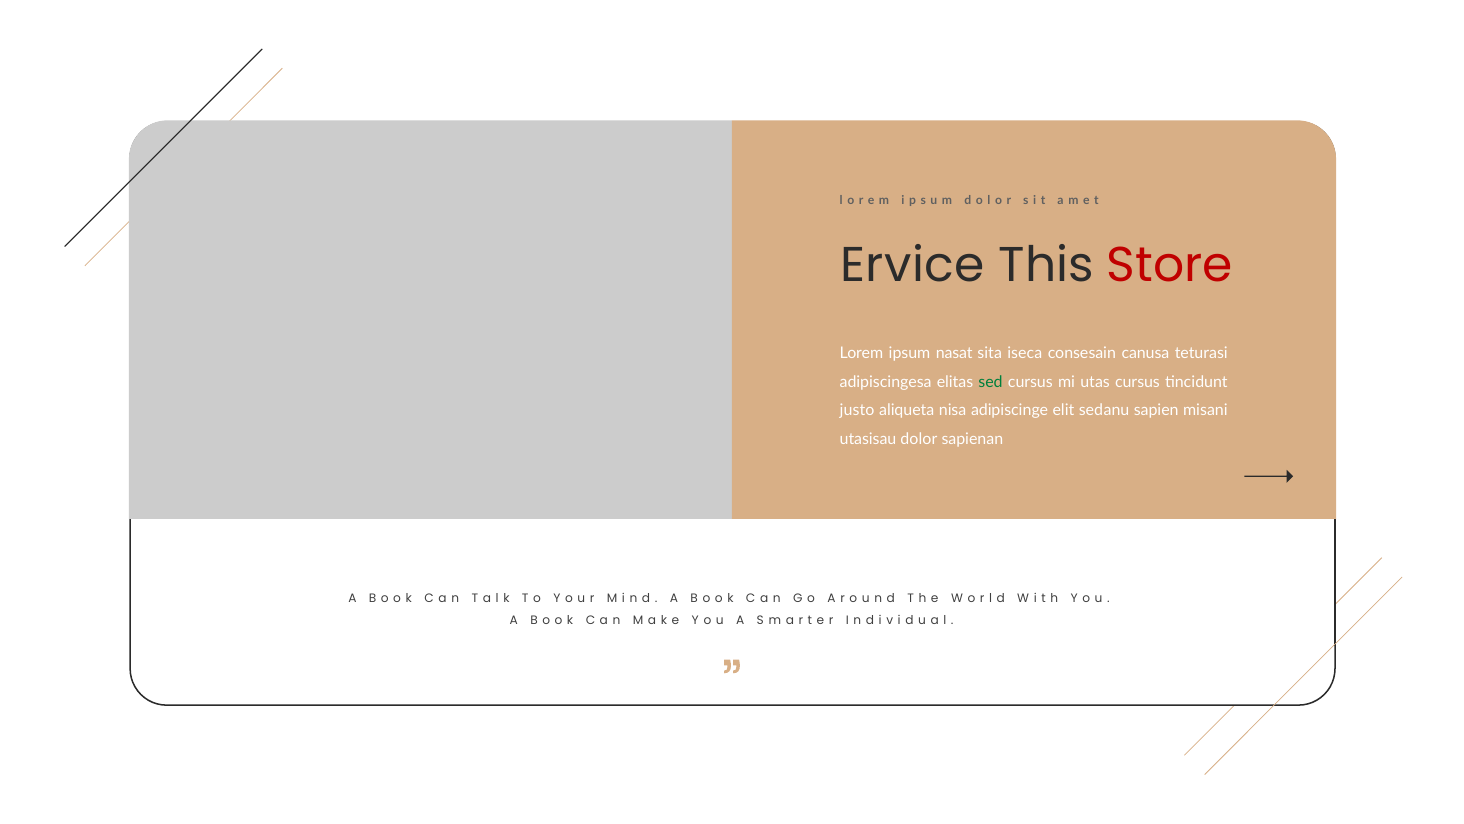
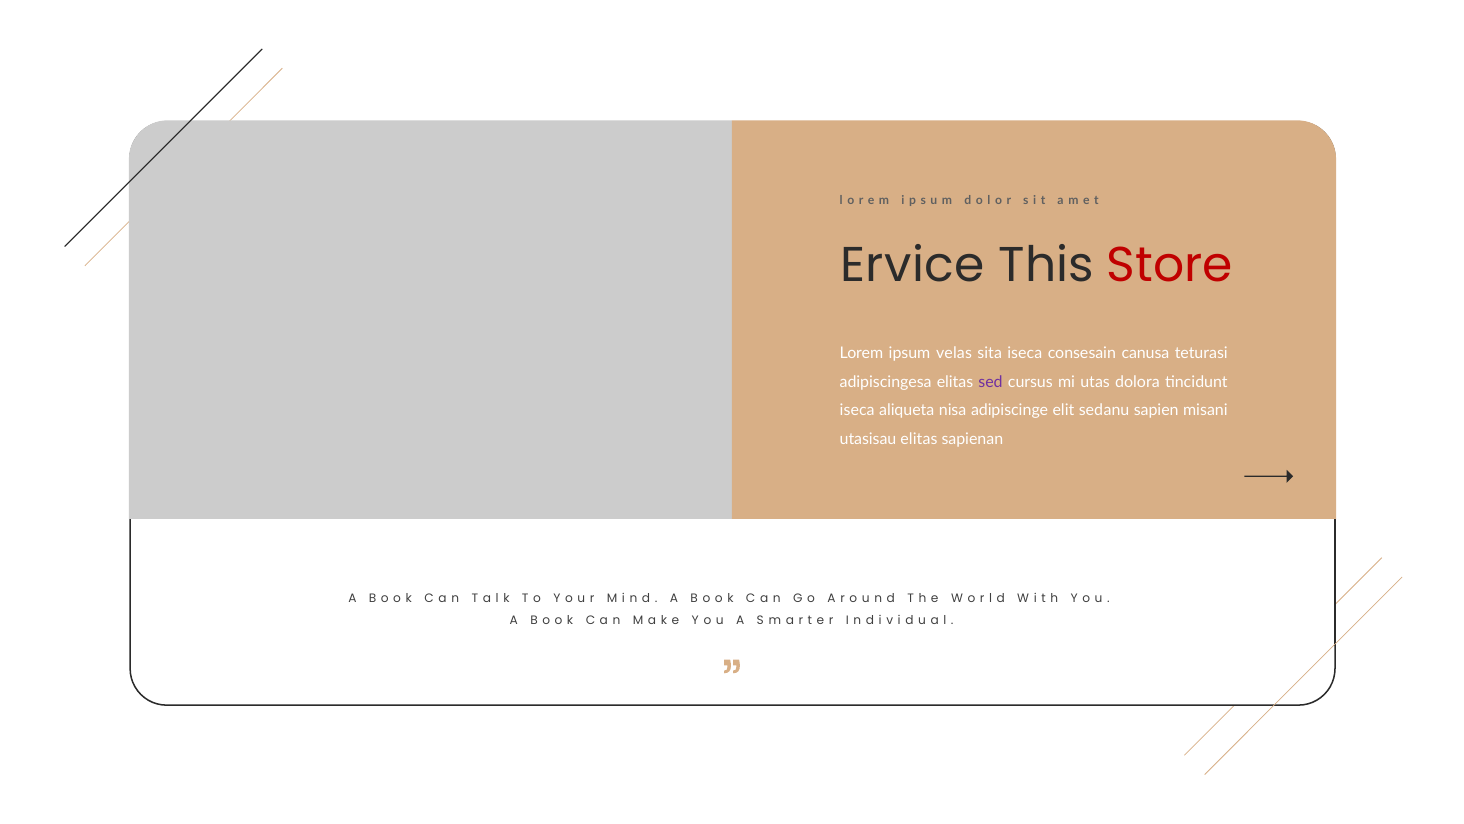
nasat: nasat -> velas
sed colour: green -> purple
utas cursus: cursus -> dolora
justo at (857, 410): justo -> iseca
utasisau dolor: dolor -> elitas
